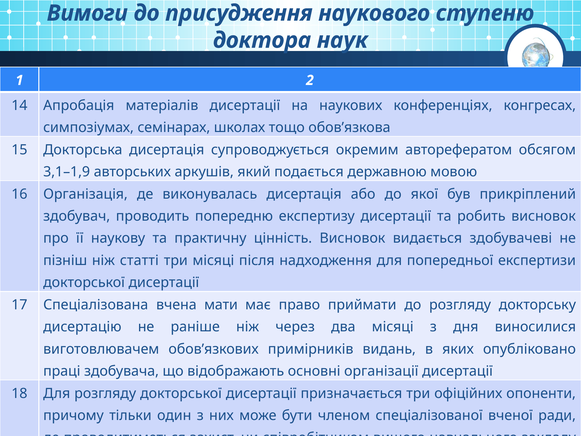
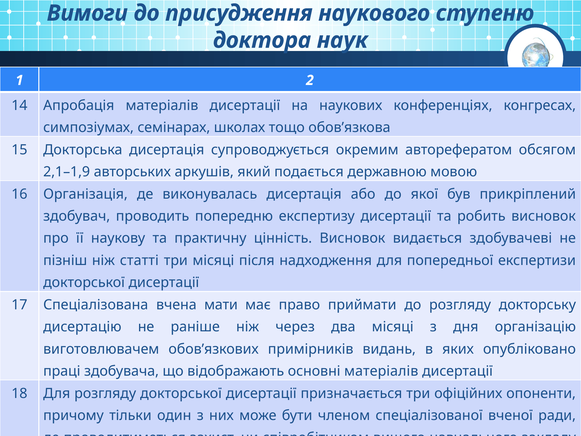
3,1–1,9: 3,1–1,9 -> 2,1–1,9
виносилися: виносилися -> організацію
основні організації: організації -> матеріалів
